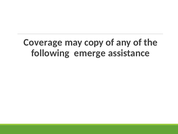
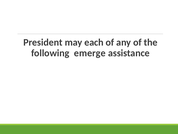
Coverage: Coverage -> President
copy: copy -> each
